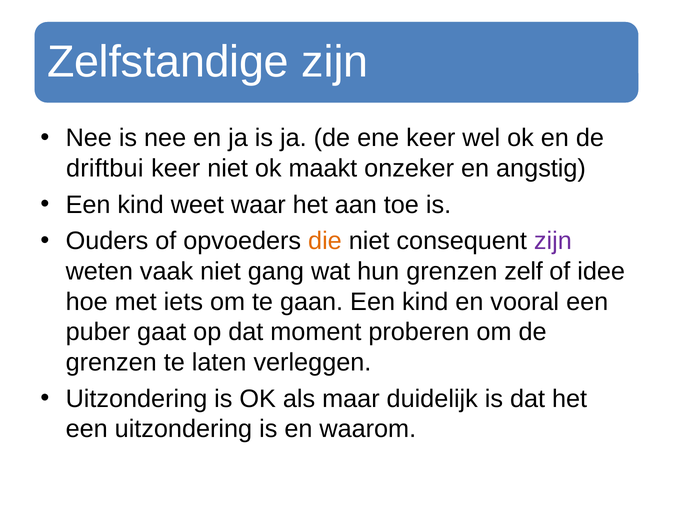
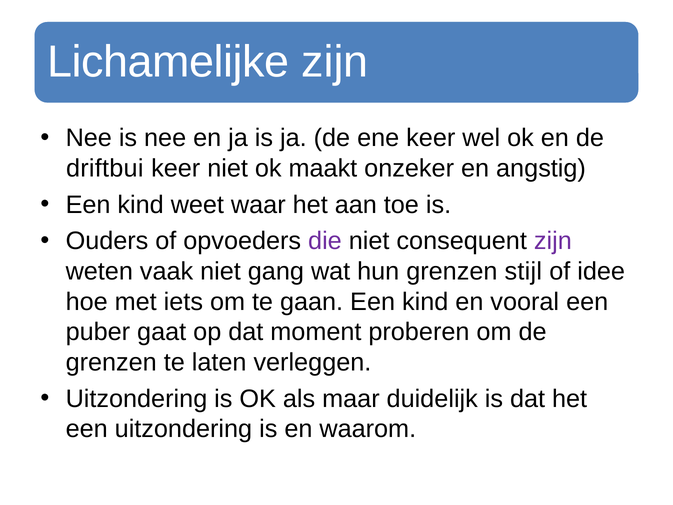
Zelfstandige: Zelfstandige -> Lichamelijke
die colour: orange -> purple
zelf: zelf -> stijl
